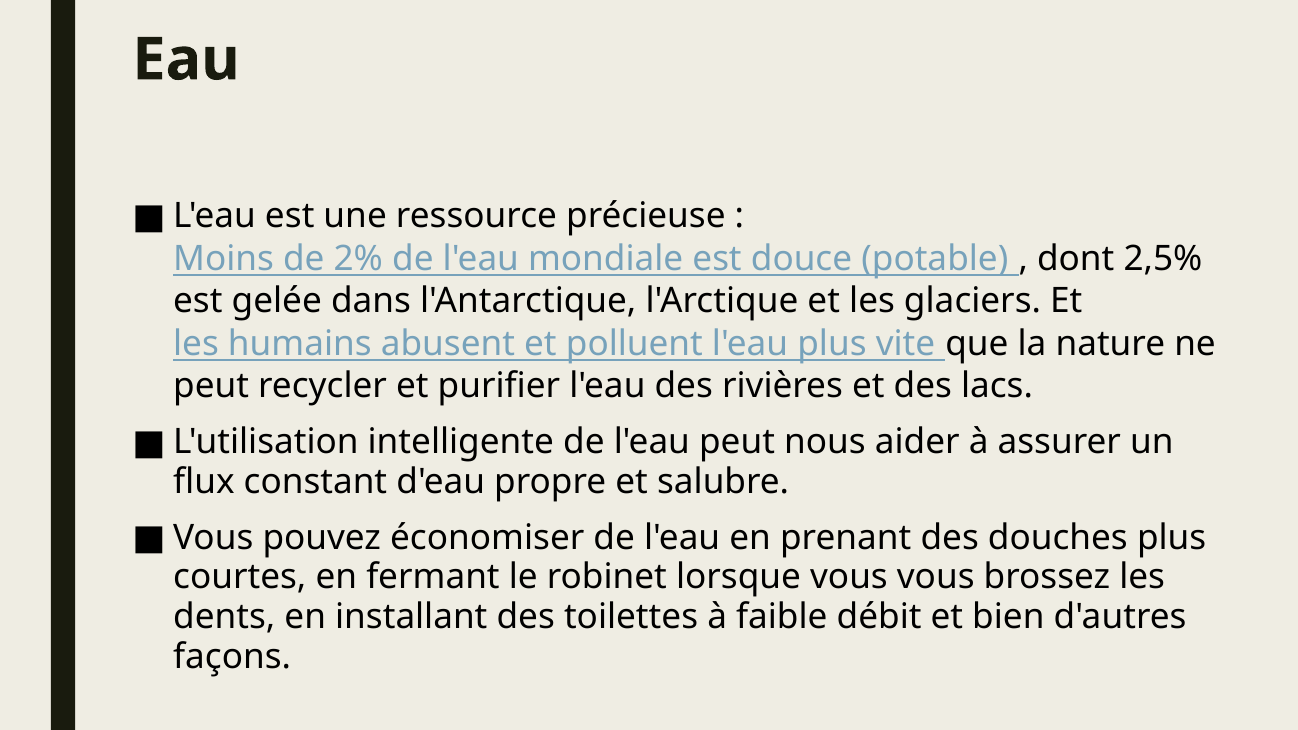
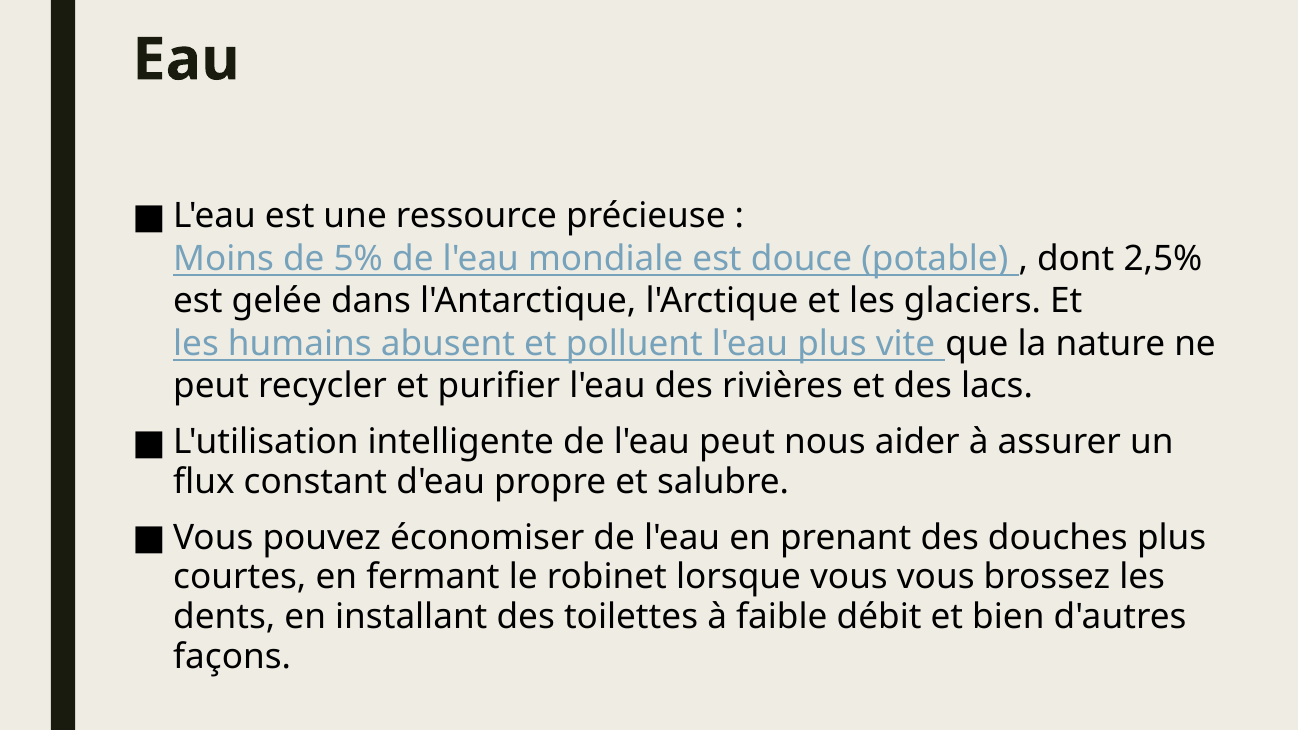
2%: 2% -> 5%
